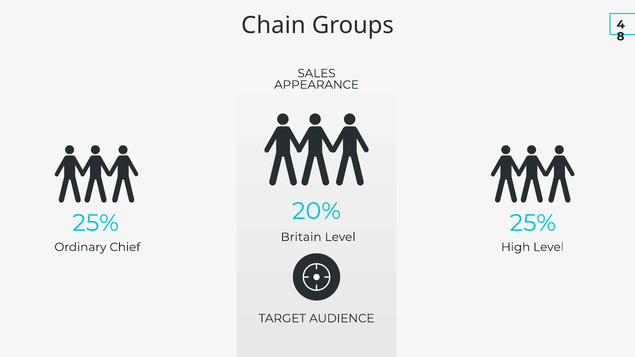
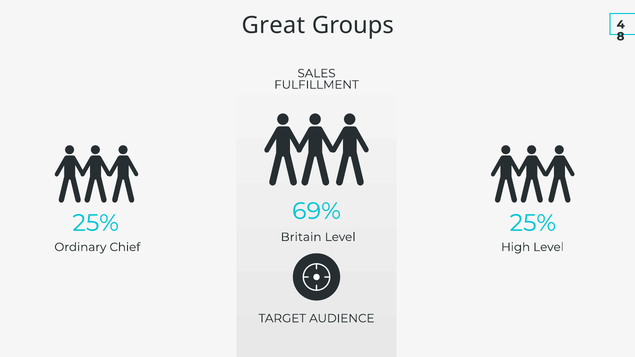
Chain: Chain -> Great
APPEARANCE: APPEARANCE -> FULFILLMENT
20%: 20% -> 69%
